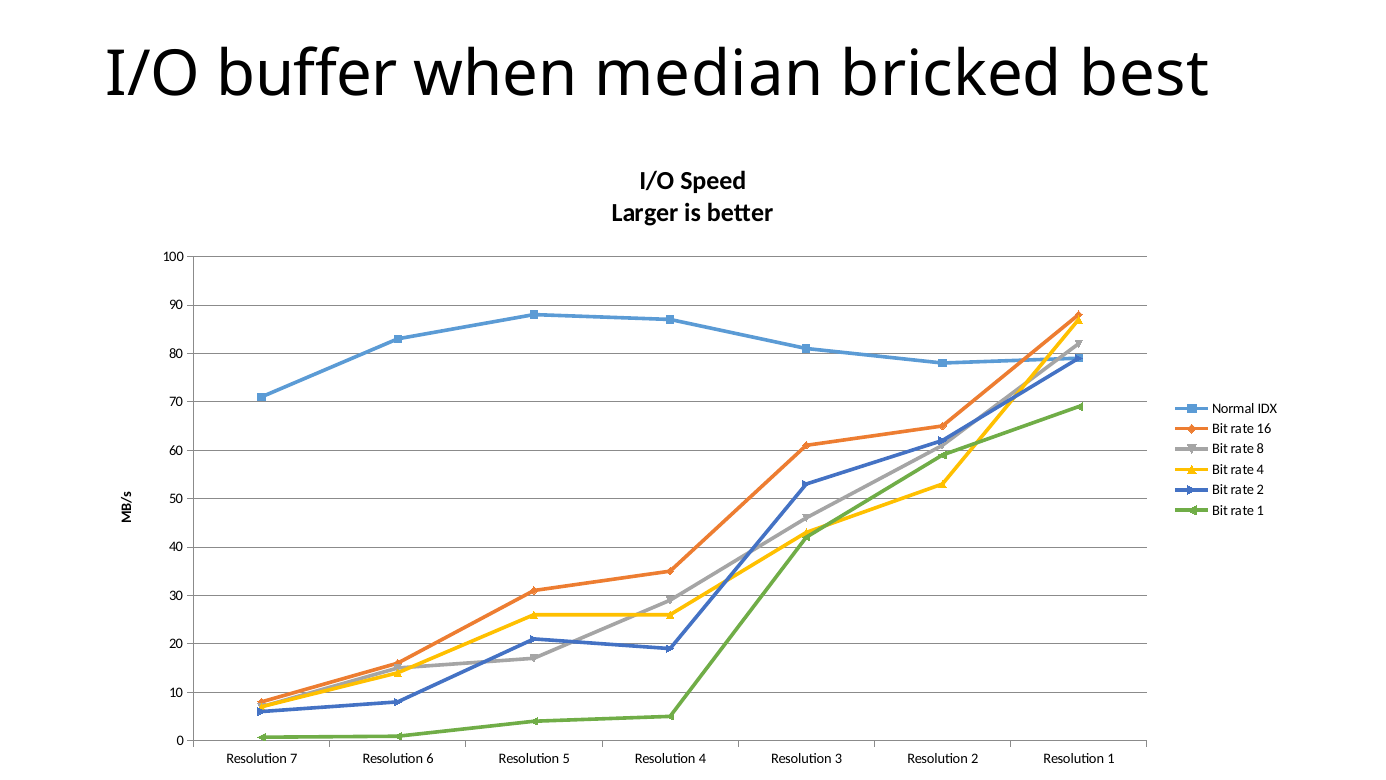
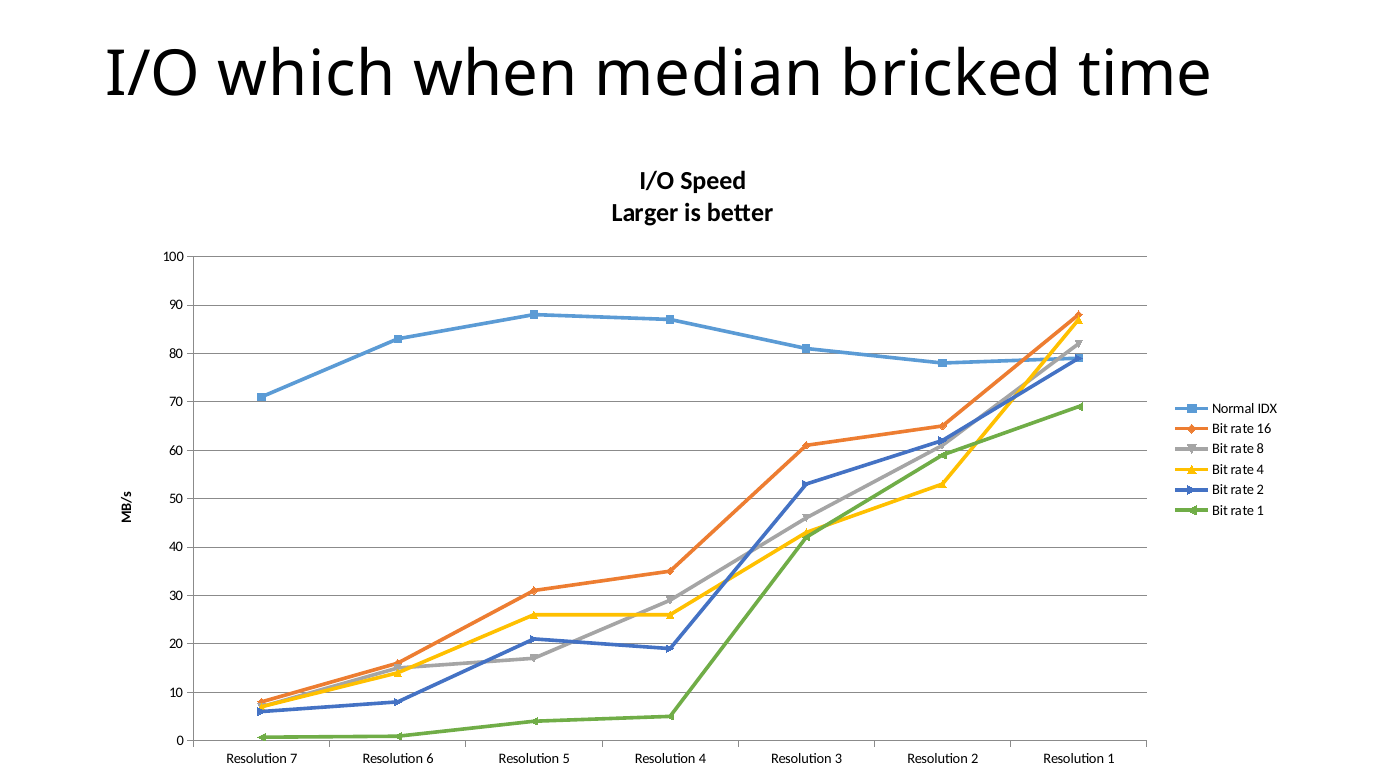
buffer: buffer -> which
best: best -> time
